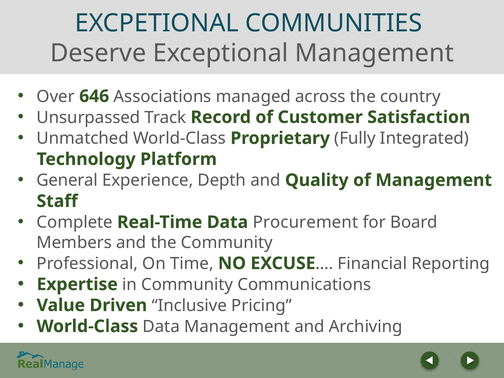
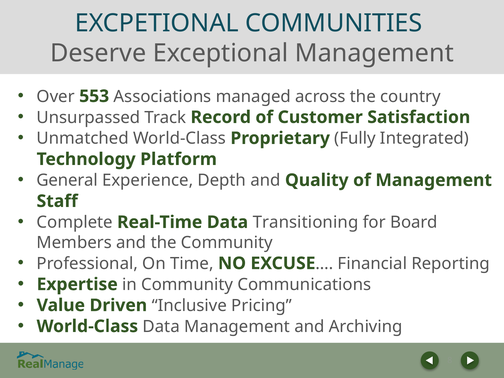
646: 646 -> 553
Procurement: Procurement -> Transitioning
